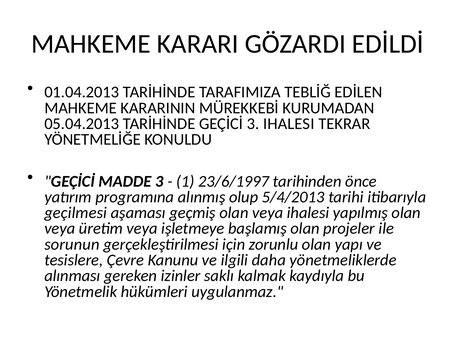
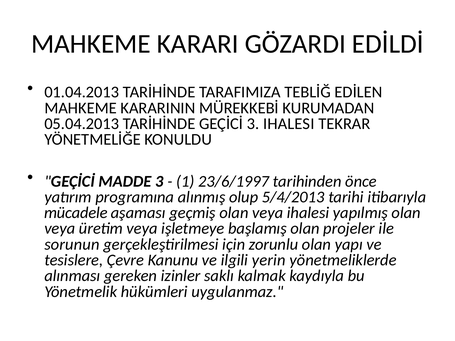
geçilmesi: geçilmesi -> mücadele
daha: daha -> yerin
